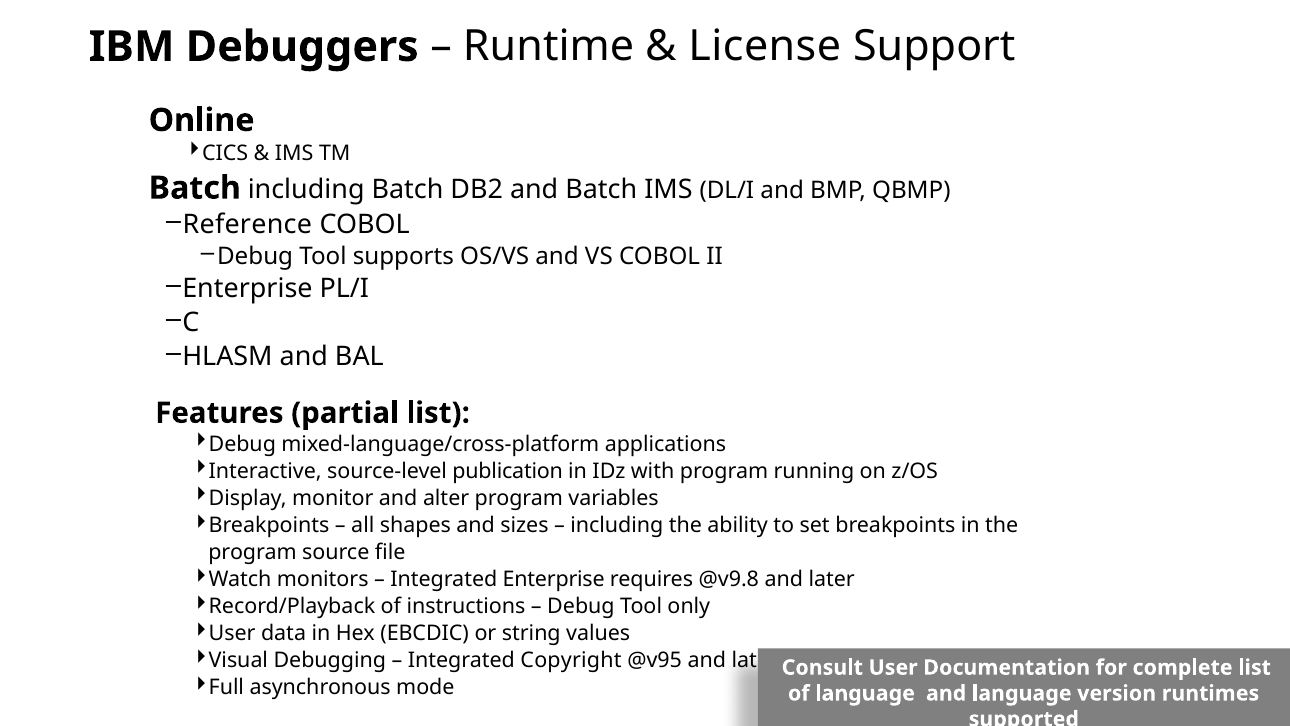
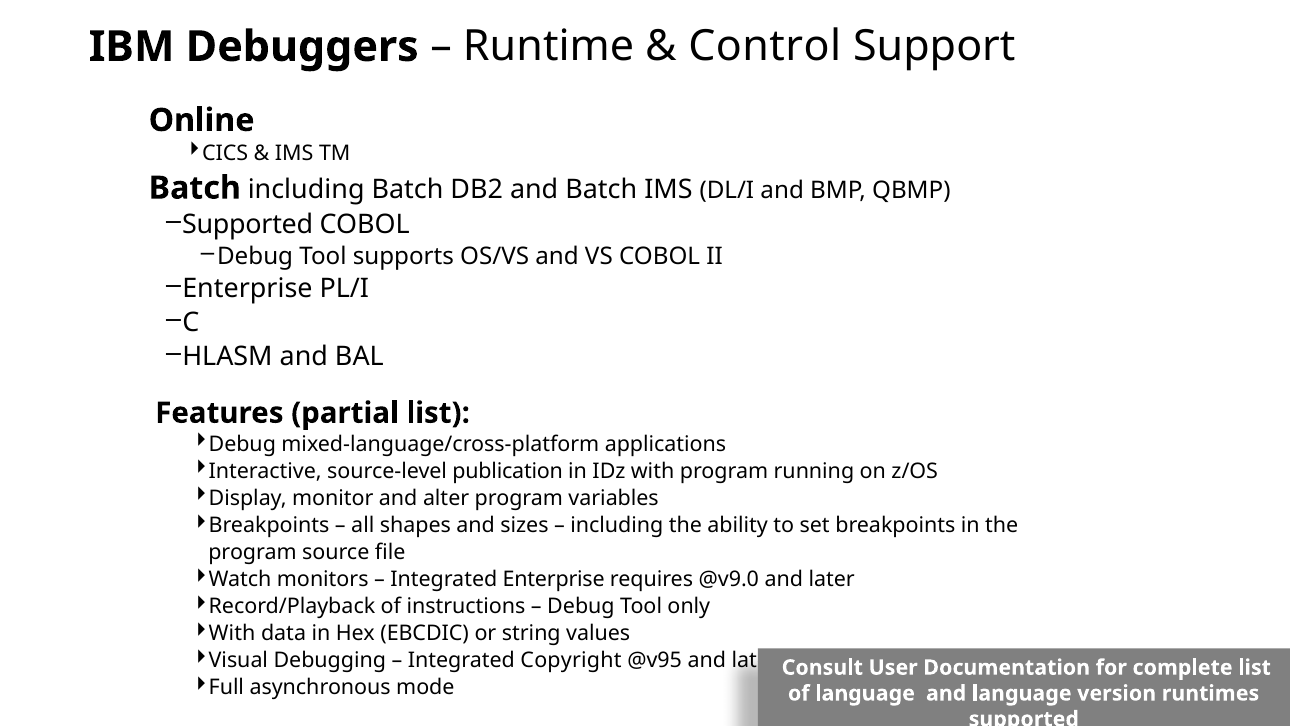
License: License -> Control
Reference at (247, 225): Reference -> Supported
@v9.8: @v9.8 -> @v9.0
User at (232, 633): User -> With
